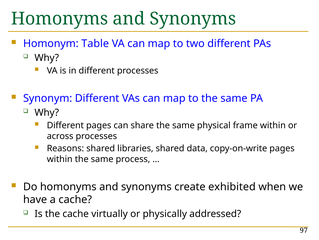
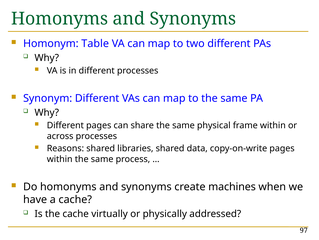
exhibited: exhibited -> machines
